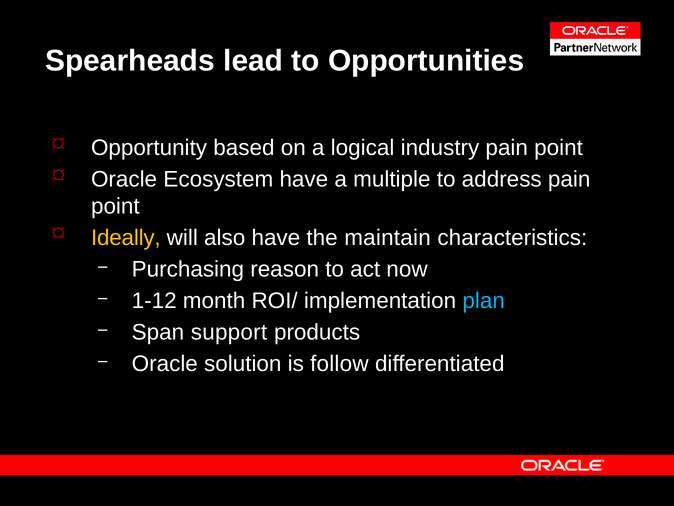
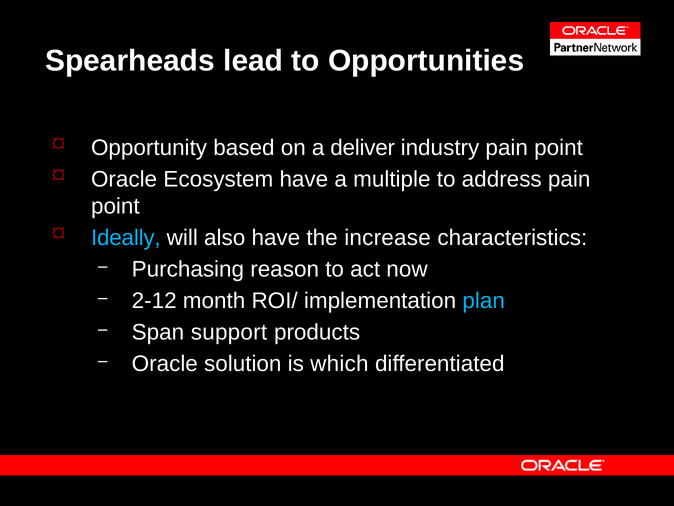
logical: logical -> deliver
Ideally colour: yellow -> light blue
maintain: maintain -> increase
1-12: 1-12 -> 2-12
follow: follow -> which
